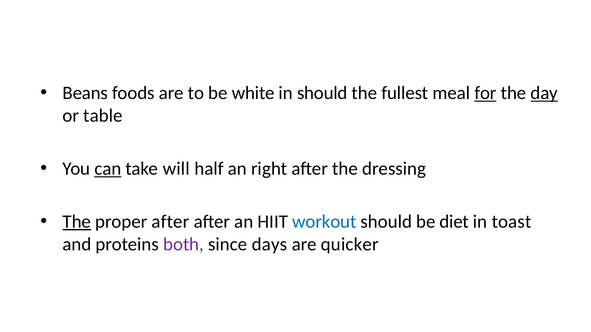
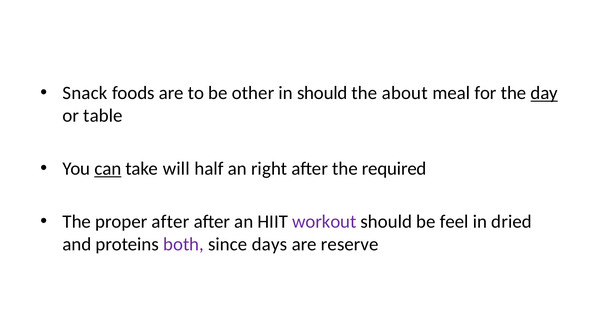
Beans: Beans -> Snack
white: white -> other
fullest: fullest -> about
for underline: present -> none
dressing: dressing -> required
The at (77, 222) underline: present -> none
workout colour: blue -> purple
diet: diet -> feel
toast: toast -> dried
quicker: quicker -> reserve
